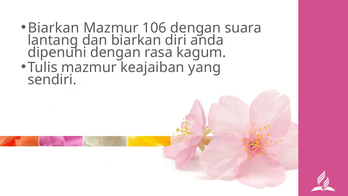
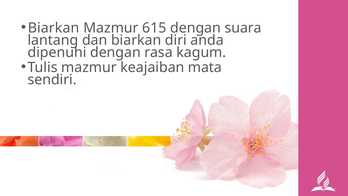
106: 106 -> 615
yang: yang -> mata
